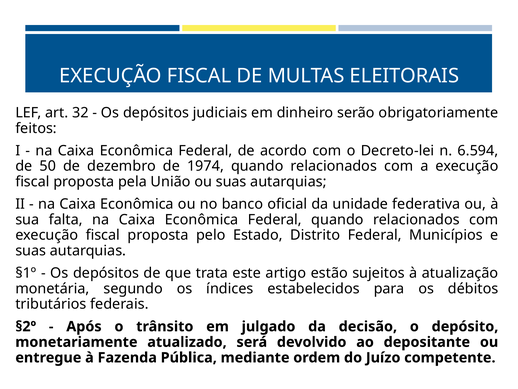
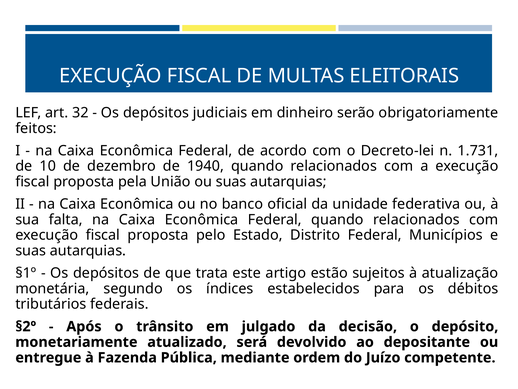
6.594: 6.594 -> 1.731
50: 50 -> 10
1974: 1974 -> 1940
